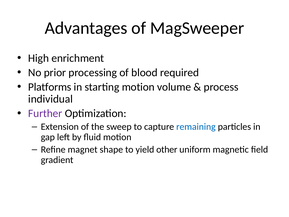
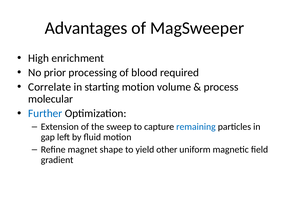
Platforms: Platforms -> Correlate
individual: individual -> molecular
Further colour: purple -> blue
